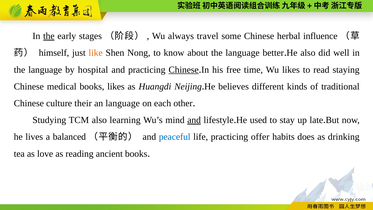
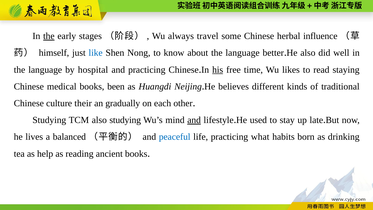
like colour: orange -> blue
Chinese at (184, 70) underline: present -> none
his underline: none -> present
books likes: likes -> been
an language: language -> gradually
also learning: learning -> studying
offer: offer -> what
does: does -> born
love: love -> help
